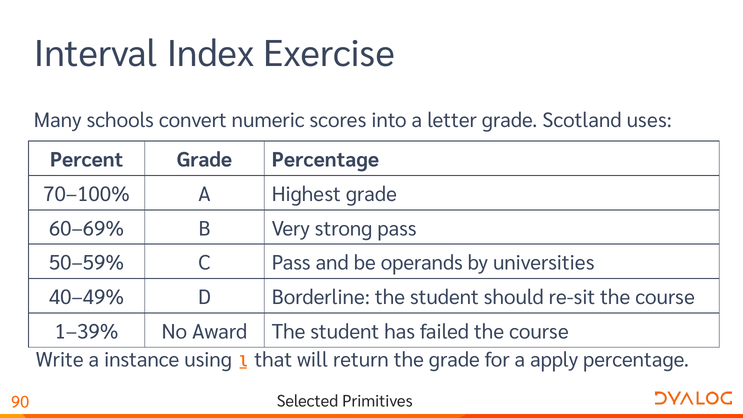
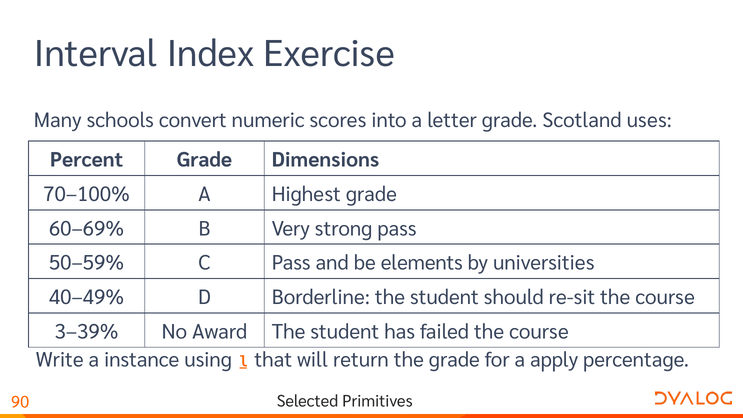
Grade Percentage: Percentage -> Dimensions
operands: operands -> elements
1–39%: 1–39% -> 3–39%
